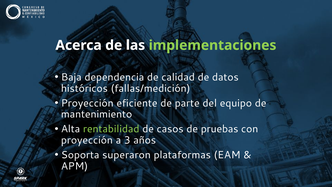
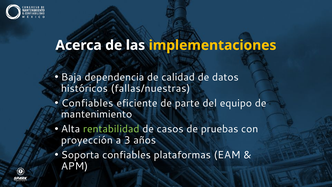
implementaciones colour: light green -> yellow
fallas/medición: fallas/medición -> fallas/nuestras
Proyección at (87, 103): Proyección -> Confiables
Soporta superaron: superaron -> confiables
